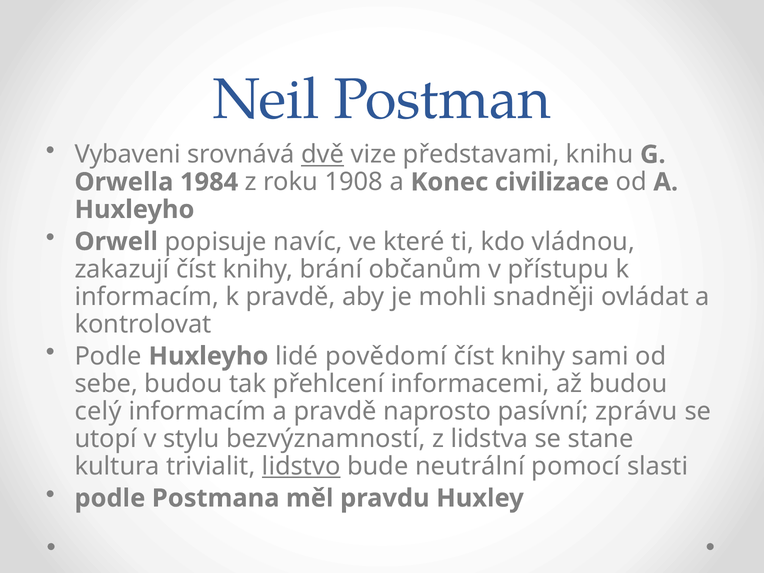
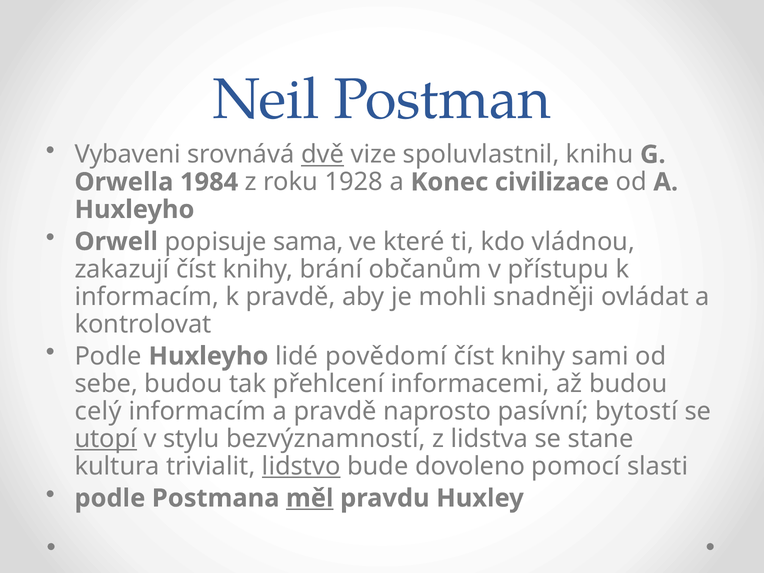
představami: představami -> spoluvlastnil
1908: 1908 -> 1928
navíc: navíc -> sama
zprávu: zprávu -> bytostí
utopí underline: none -> present
neutrální: neutrální -> dovoleno
měl underline: none -> present
